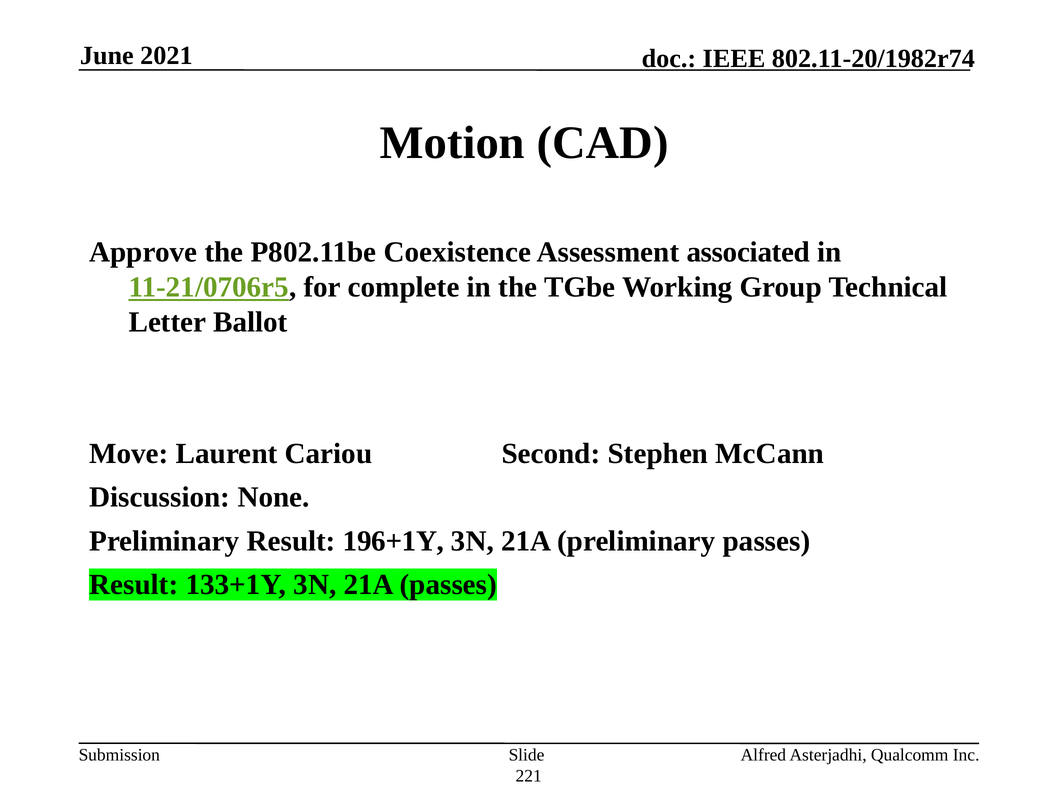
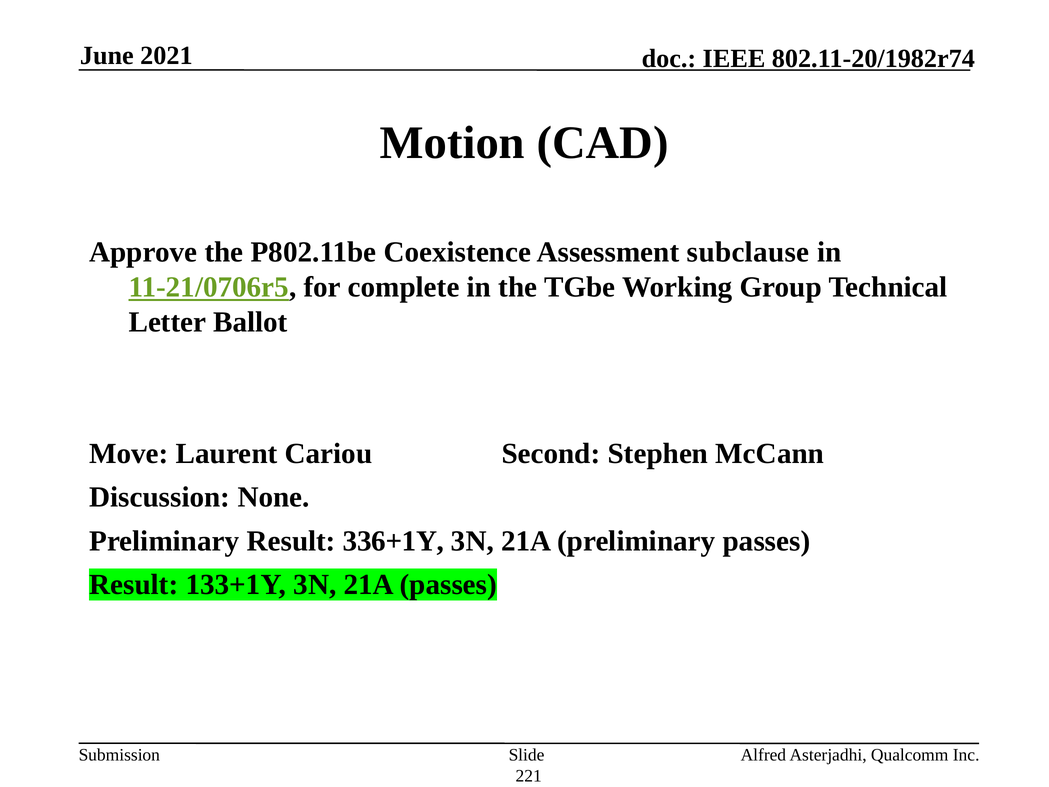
associated: associated -> subclause
196+1Y: 196+1Y -> 336+1Y
